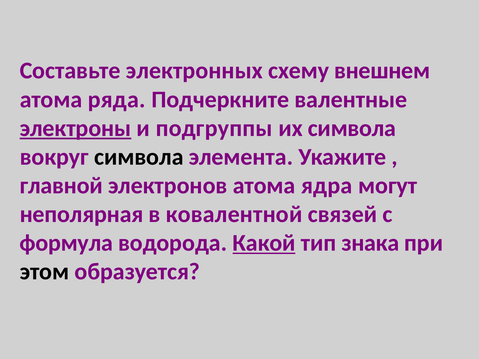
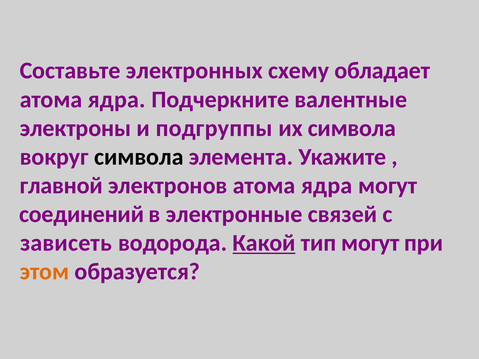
внешнем: внешнем -> обладает
ряда at (117, 100): ряда -> ядра
электроны underline: present -> none
неполярная: неполярная -> соединений
ковалентной: ковалентной -> электронные
формула: формула -> зависеть
тип знака: знака -> могут
этом colour: black -> orange
